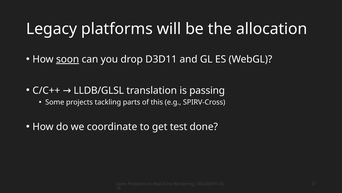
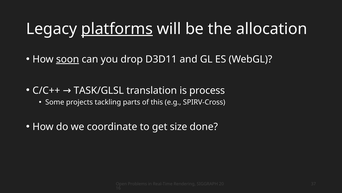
platforms underline: none -> present
LLDB/GLSL: LLDB/GLSL -> TASK/GLSL
passing: passing -> process
test: test -> size
